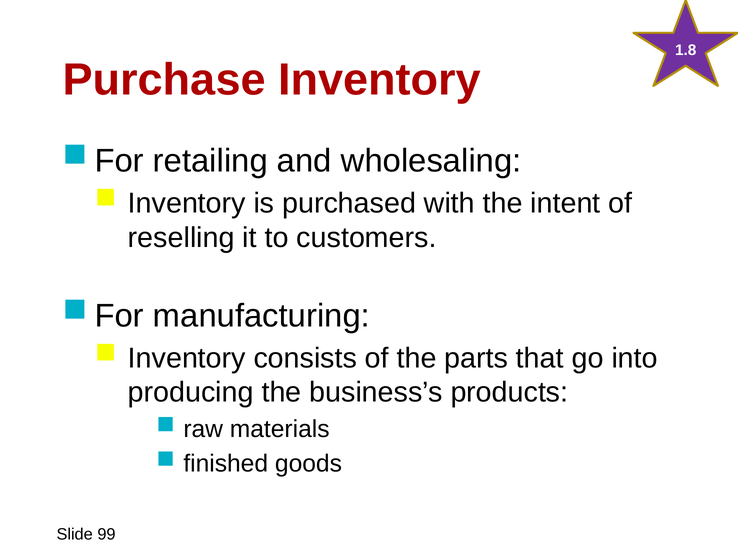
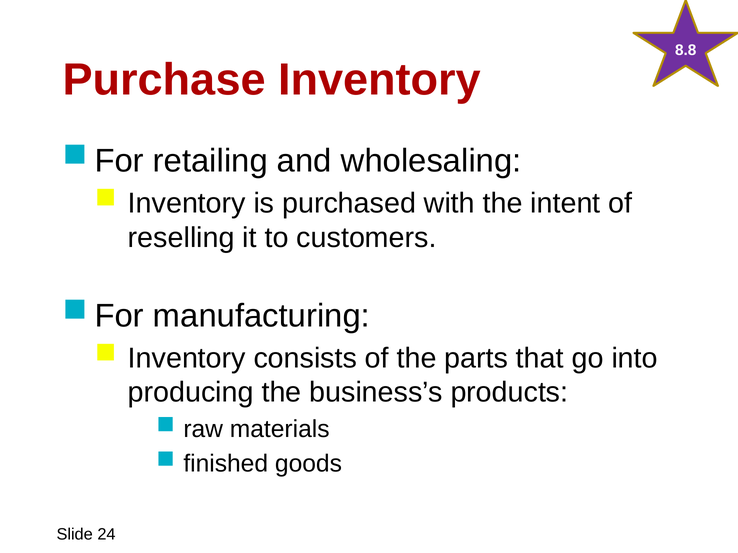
1.8: 1.8 -> 8.8
99: 99 -> 24
